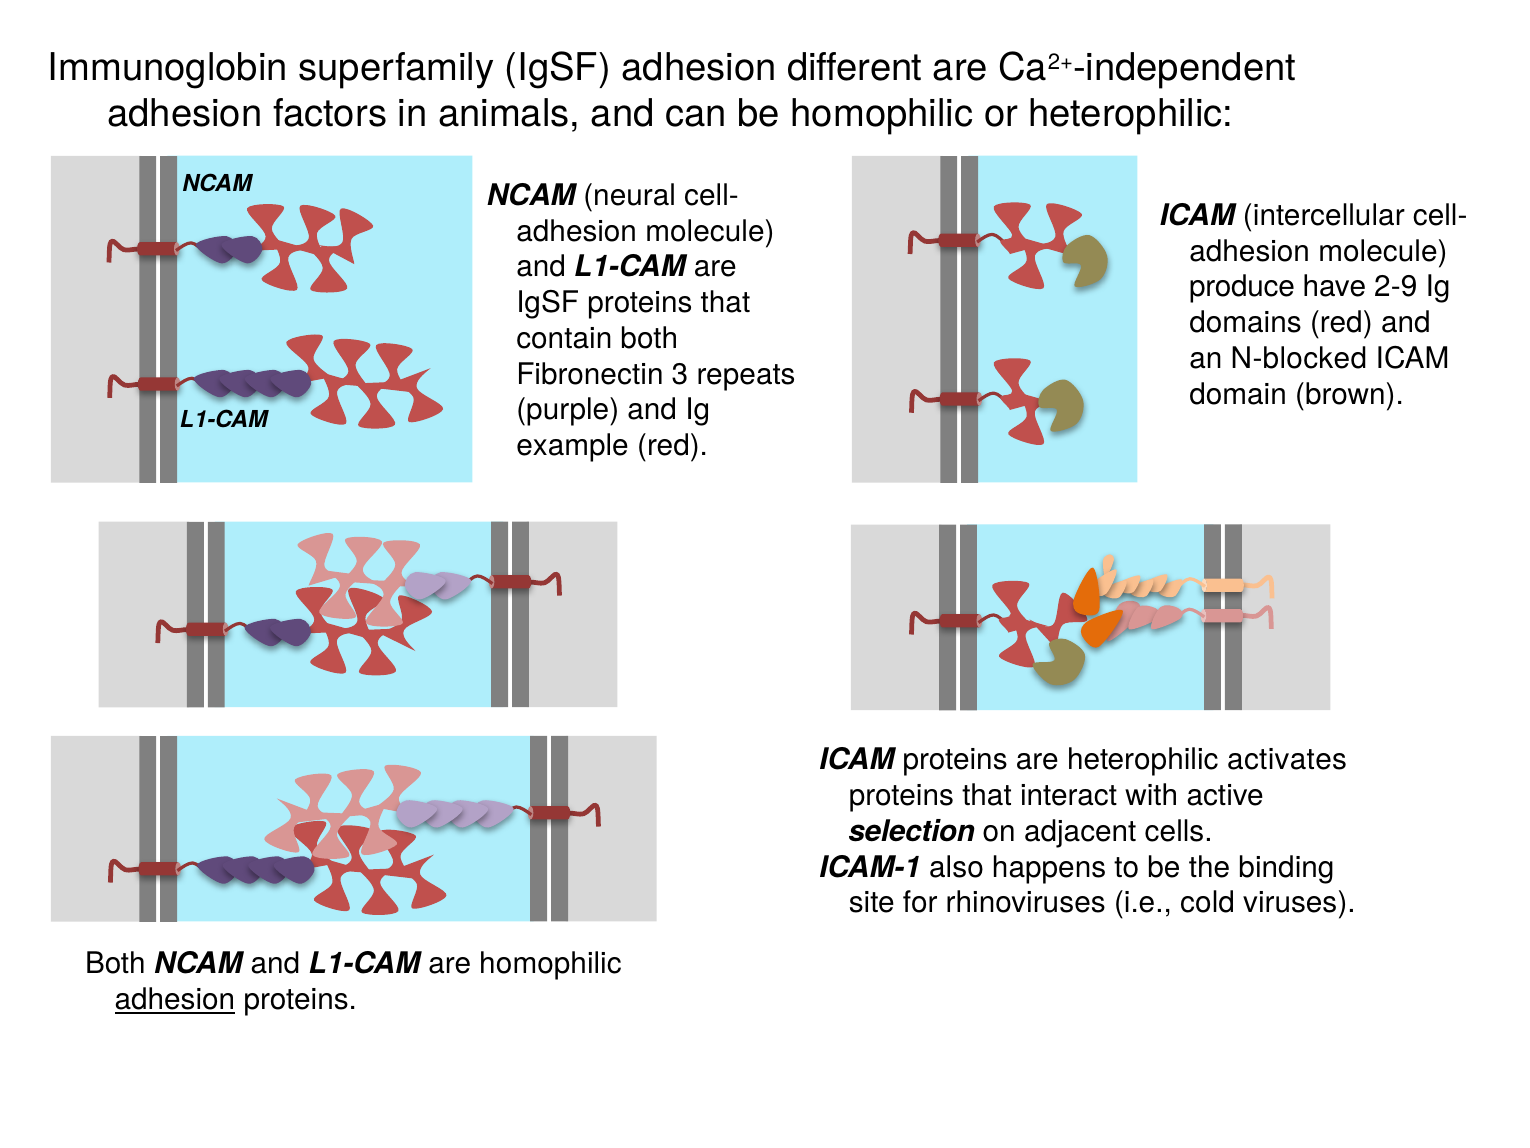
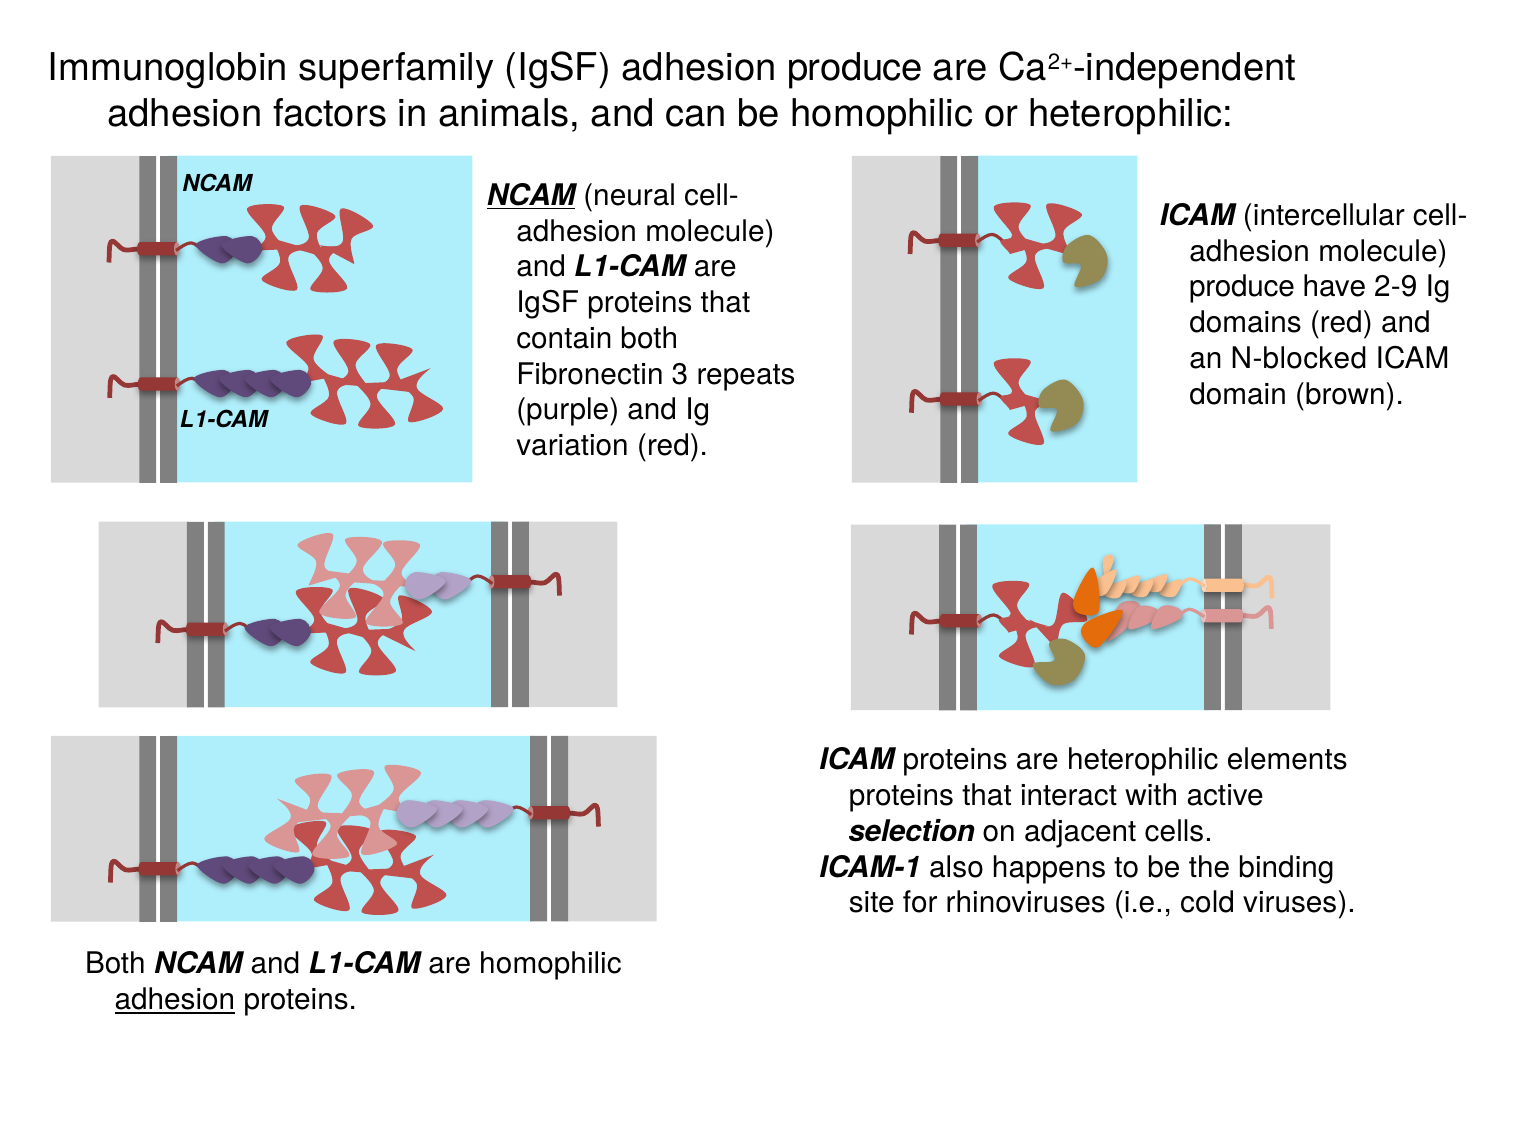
adhesion different: different -> produce
NCAM at (531, 196) underline: none -> present
example: example -> variation
activates: activates -> elements
